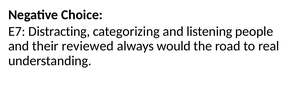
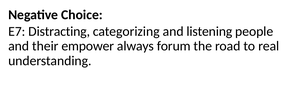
reviewed: reviewed -> empower
would: would -> forum
